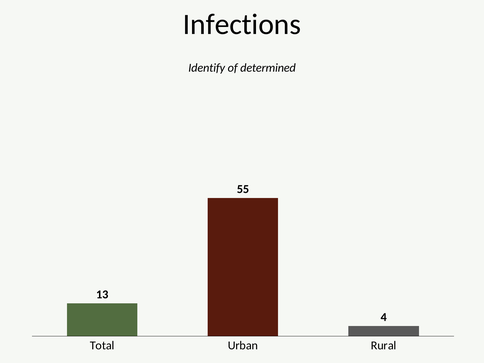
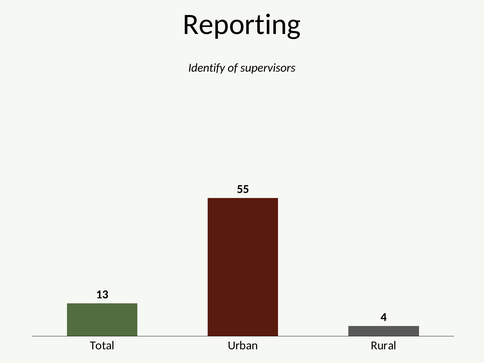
Infections: Infections -> Reporting
determined: determined -> supervisors
